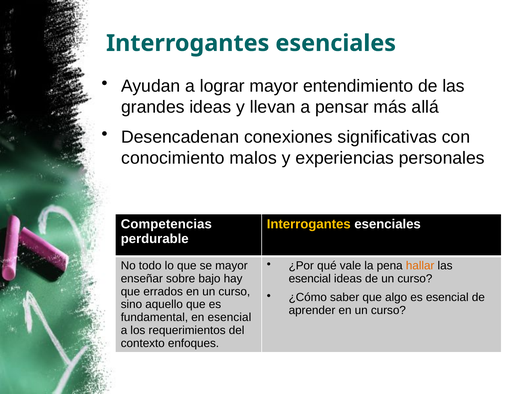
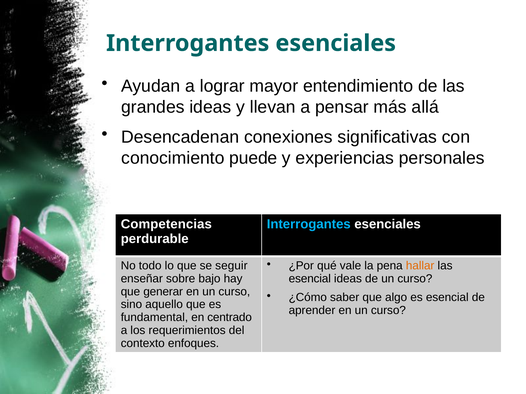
malos: malos -> puede
Interrogantes at (309, 224) colour: yellow -> light blue
se mayor: mayor -> seguir
errados: errados -> generar
en esencial: esencial -> centrado
